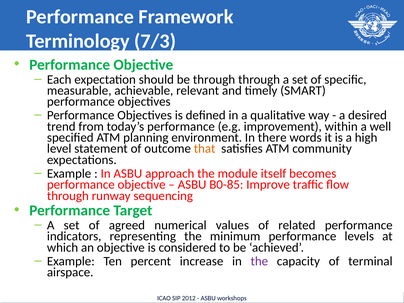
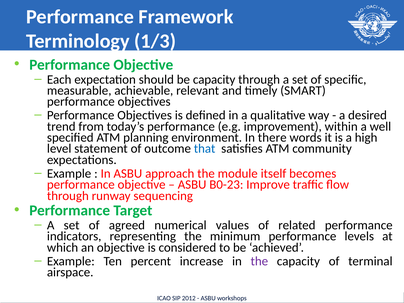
7/3: 7/3 -> 1/3
be through: through -> capacity
that colour: orange -> blue
B0-85: B0-85 -> B0-23
